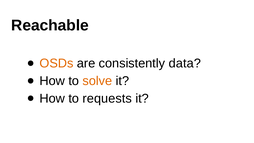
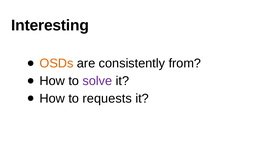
Reachable: Reachable -> Interesting
data: data -> from
solve colour: orange -> purple
